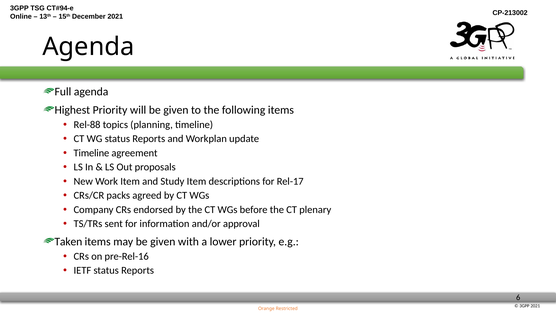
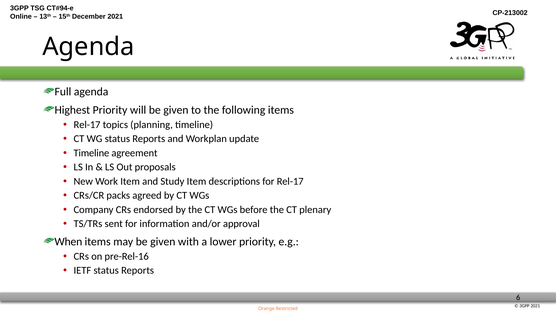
Rel-88 at (87, 125): Rel-88 -> Rel-17
Taken: Taken -> When
